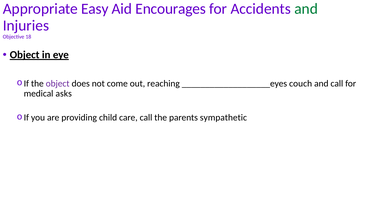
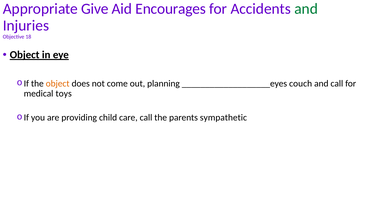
Easy: Easy -> Give
object at (58, 83) colour: purple -> orange
reaching: reaching -> planning
asks: asks -> toys
